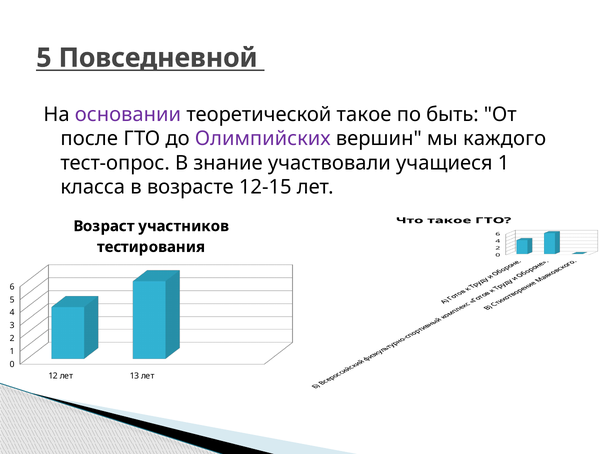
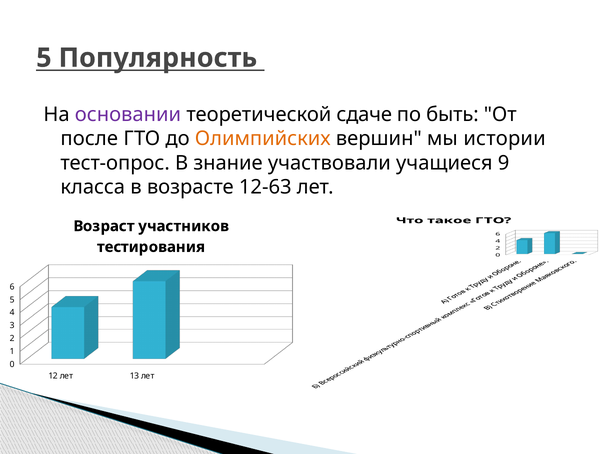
Повседневной: Повседневной -> Популярность
теоретической такое: такое -> сдаче
Олимпийских colour: purple -> orange
каждого: каждого -> истории
учащиеся 1: 1 -> 9
12-15: 12-15 -> 12-63
